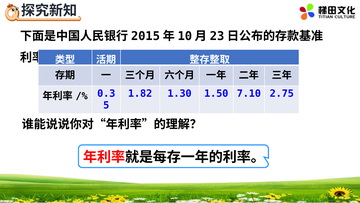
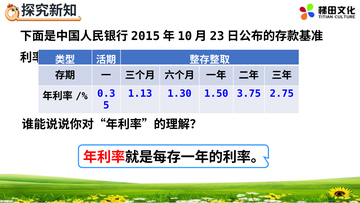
1.82: 1.82 -> 1.13
7.10: 7.10 -> 3.75
